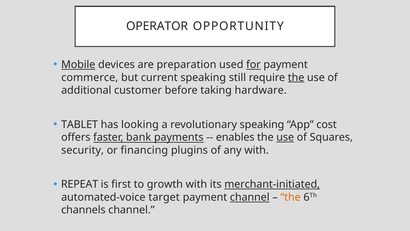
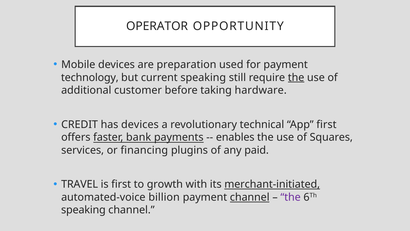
Mobile underline: present -> none
for underline: present -> none
commerce: commerce -> technology
TABLET: TABLET -> CREDIT
has looking: looking -> devices
revolutionary speaking: speaking -> technical
App cost: cost -> first
use at (285, 137) underline: present -> none
security: security -> services
any with: with -> paid
REPEAT: REPEAT -> TRAVEL
target: target -> billion
the at (291, 197) colour: orange -> purple
channels at (83, 210): channels -> speaking
